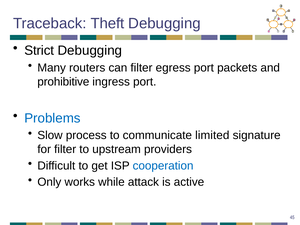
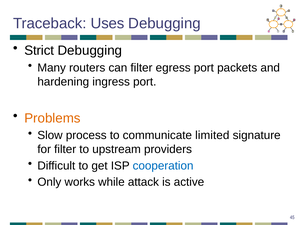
Theft: Theft -> Uses
prohibitive: prohibitive -> hardening
Problems colour: blue -> orange
